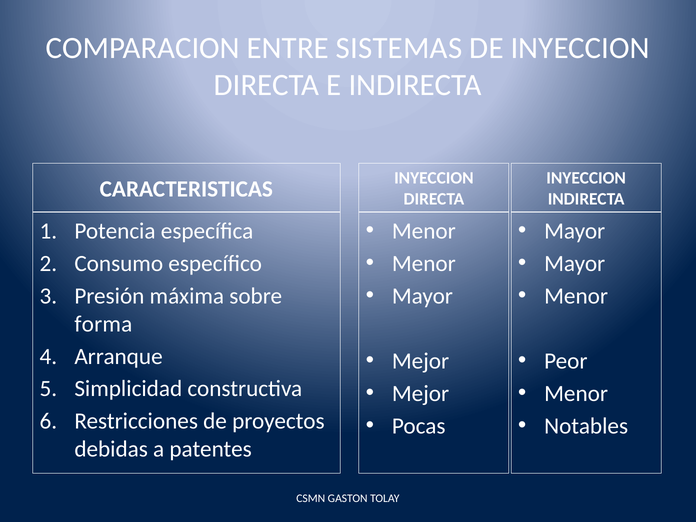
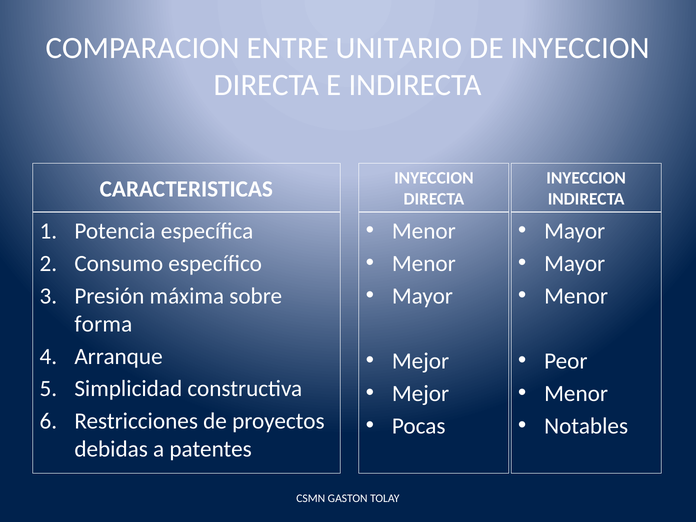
SISTEMAS: SISTEMAS -> UNITARIO
